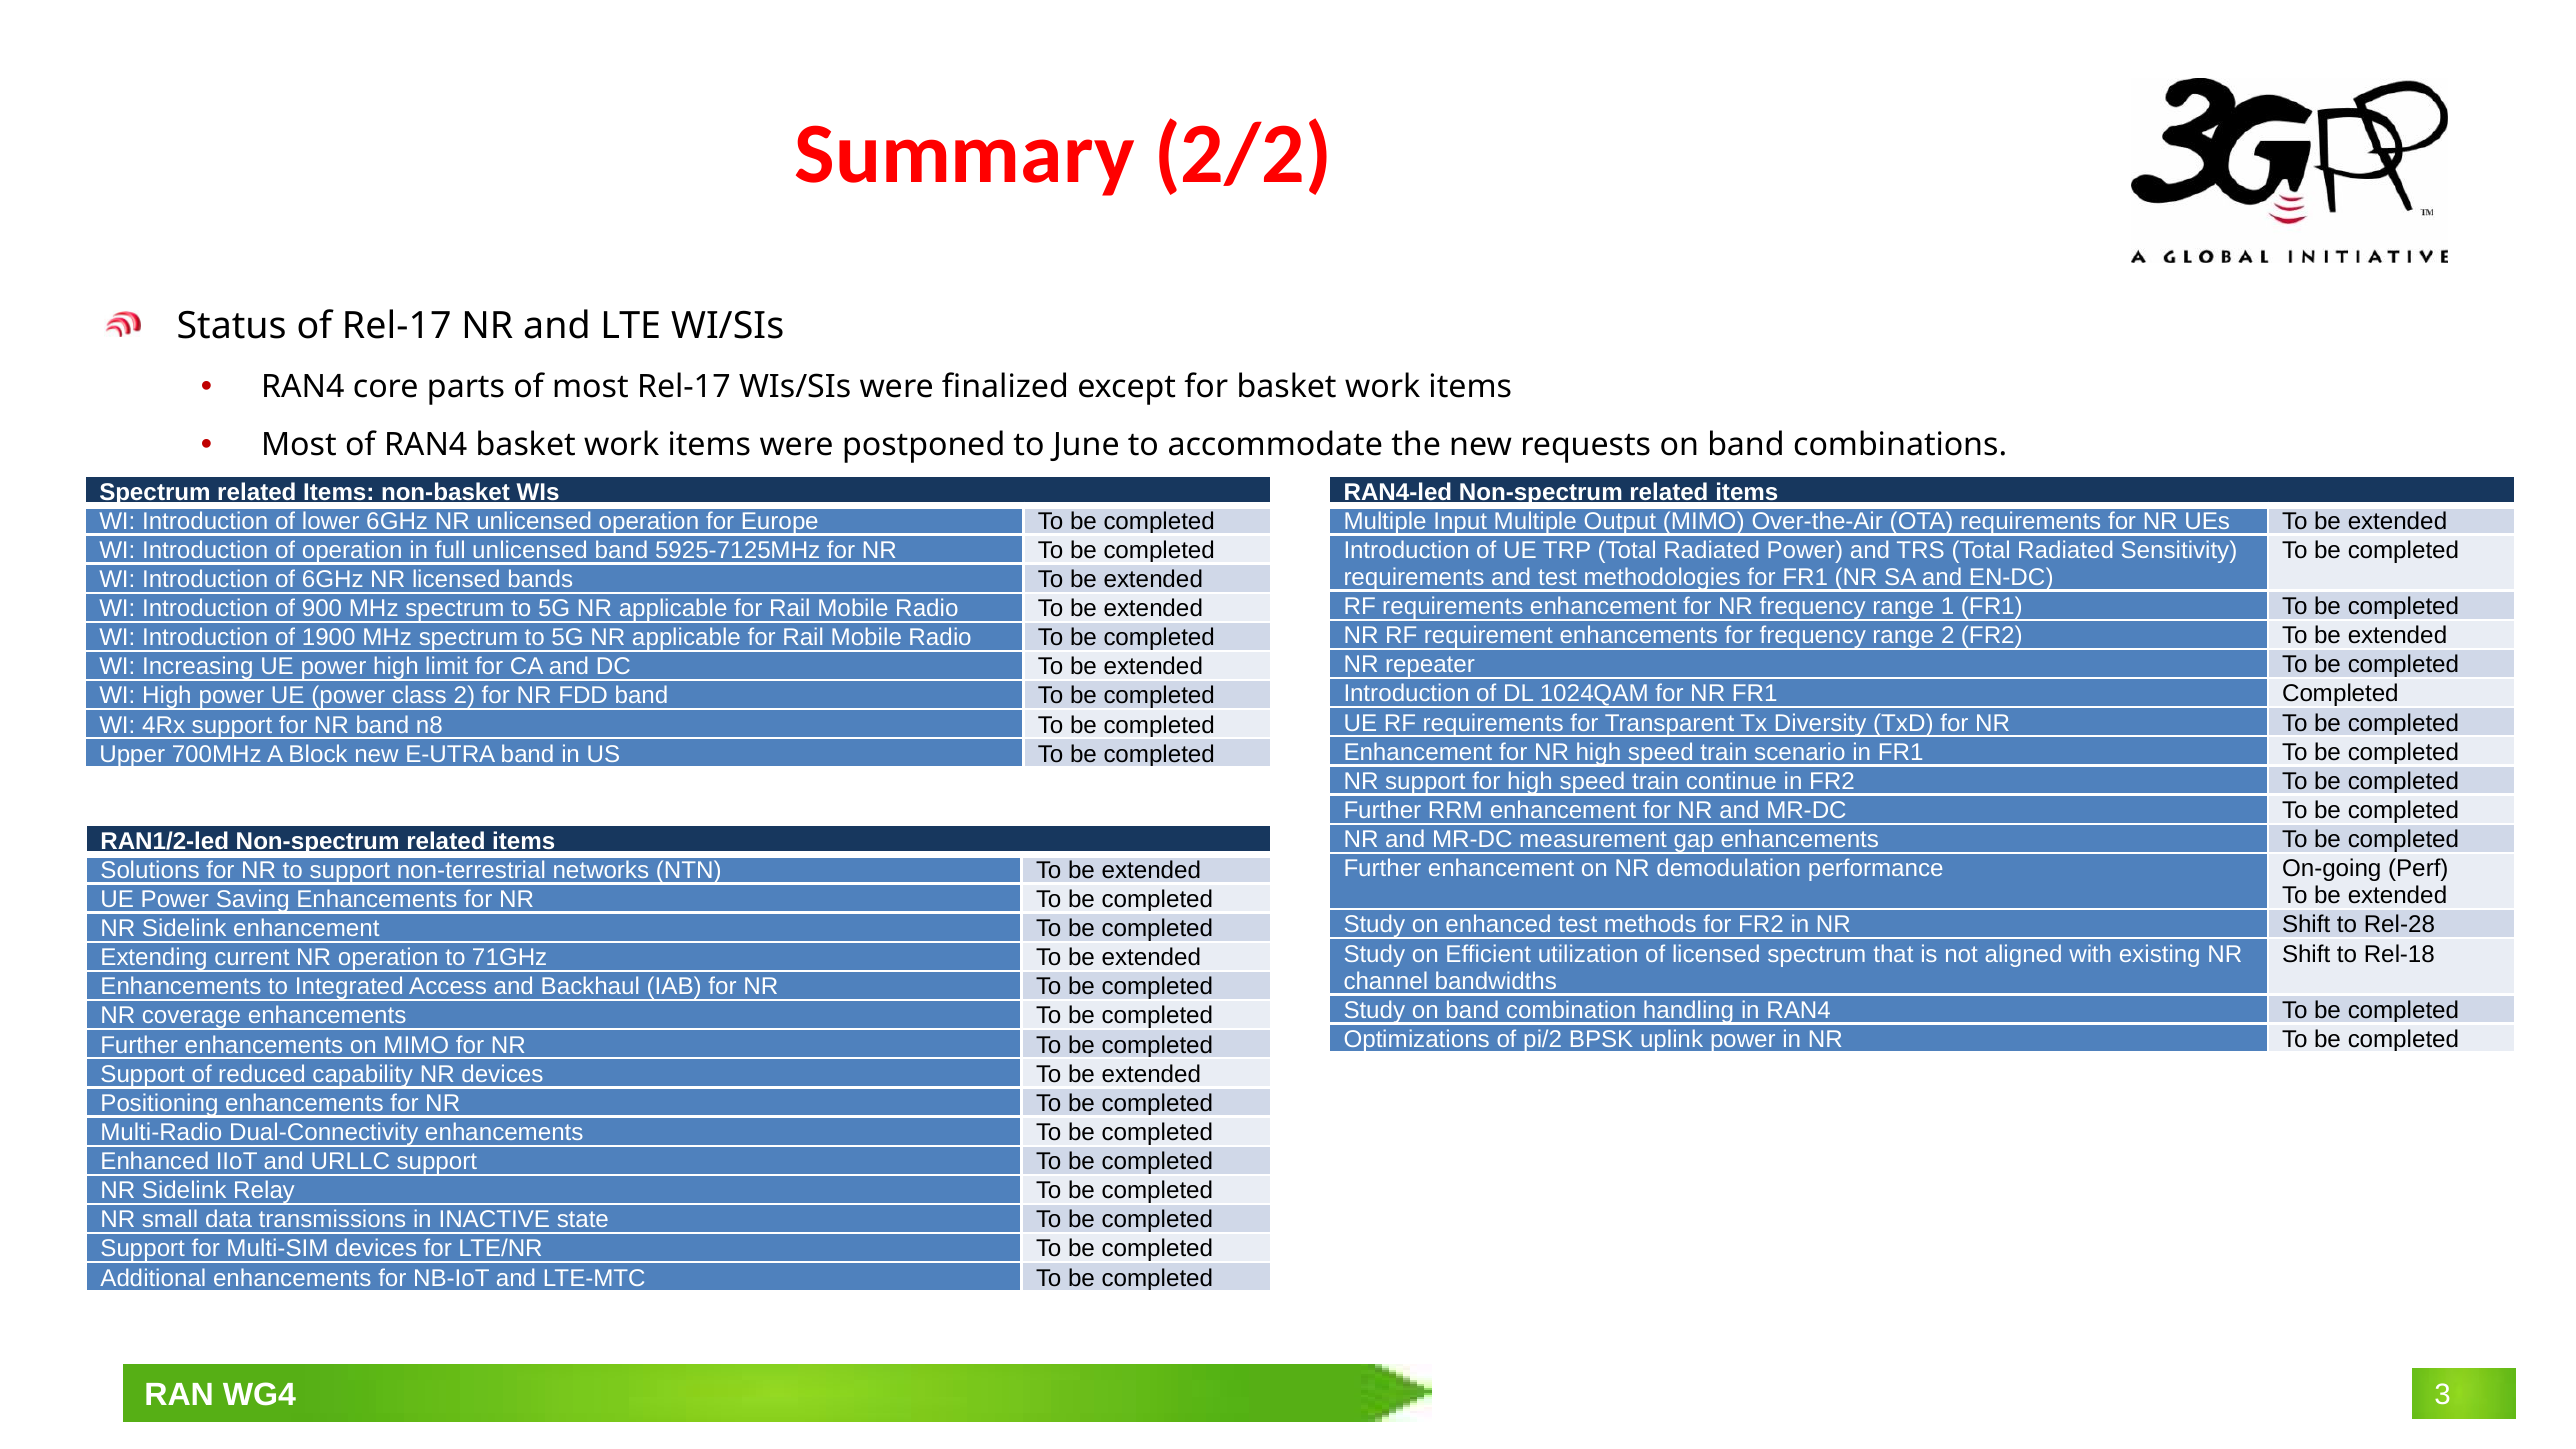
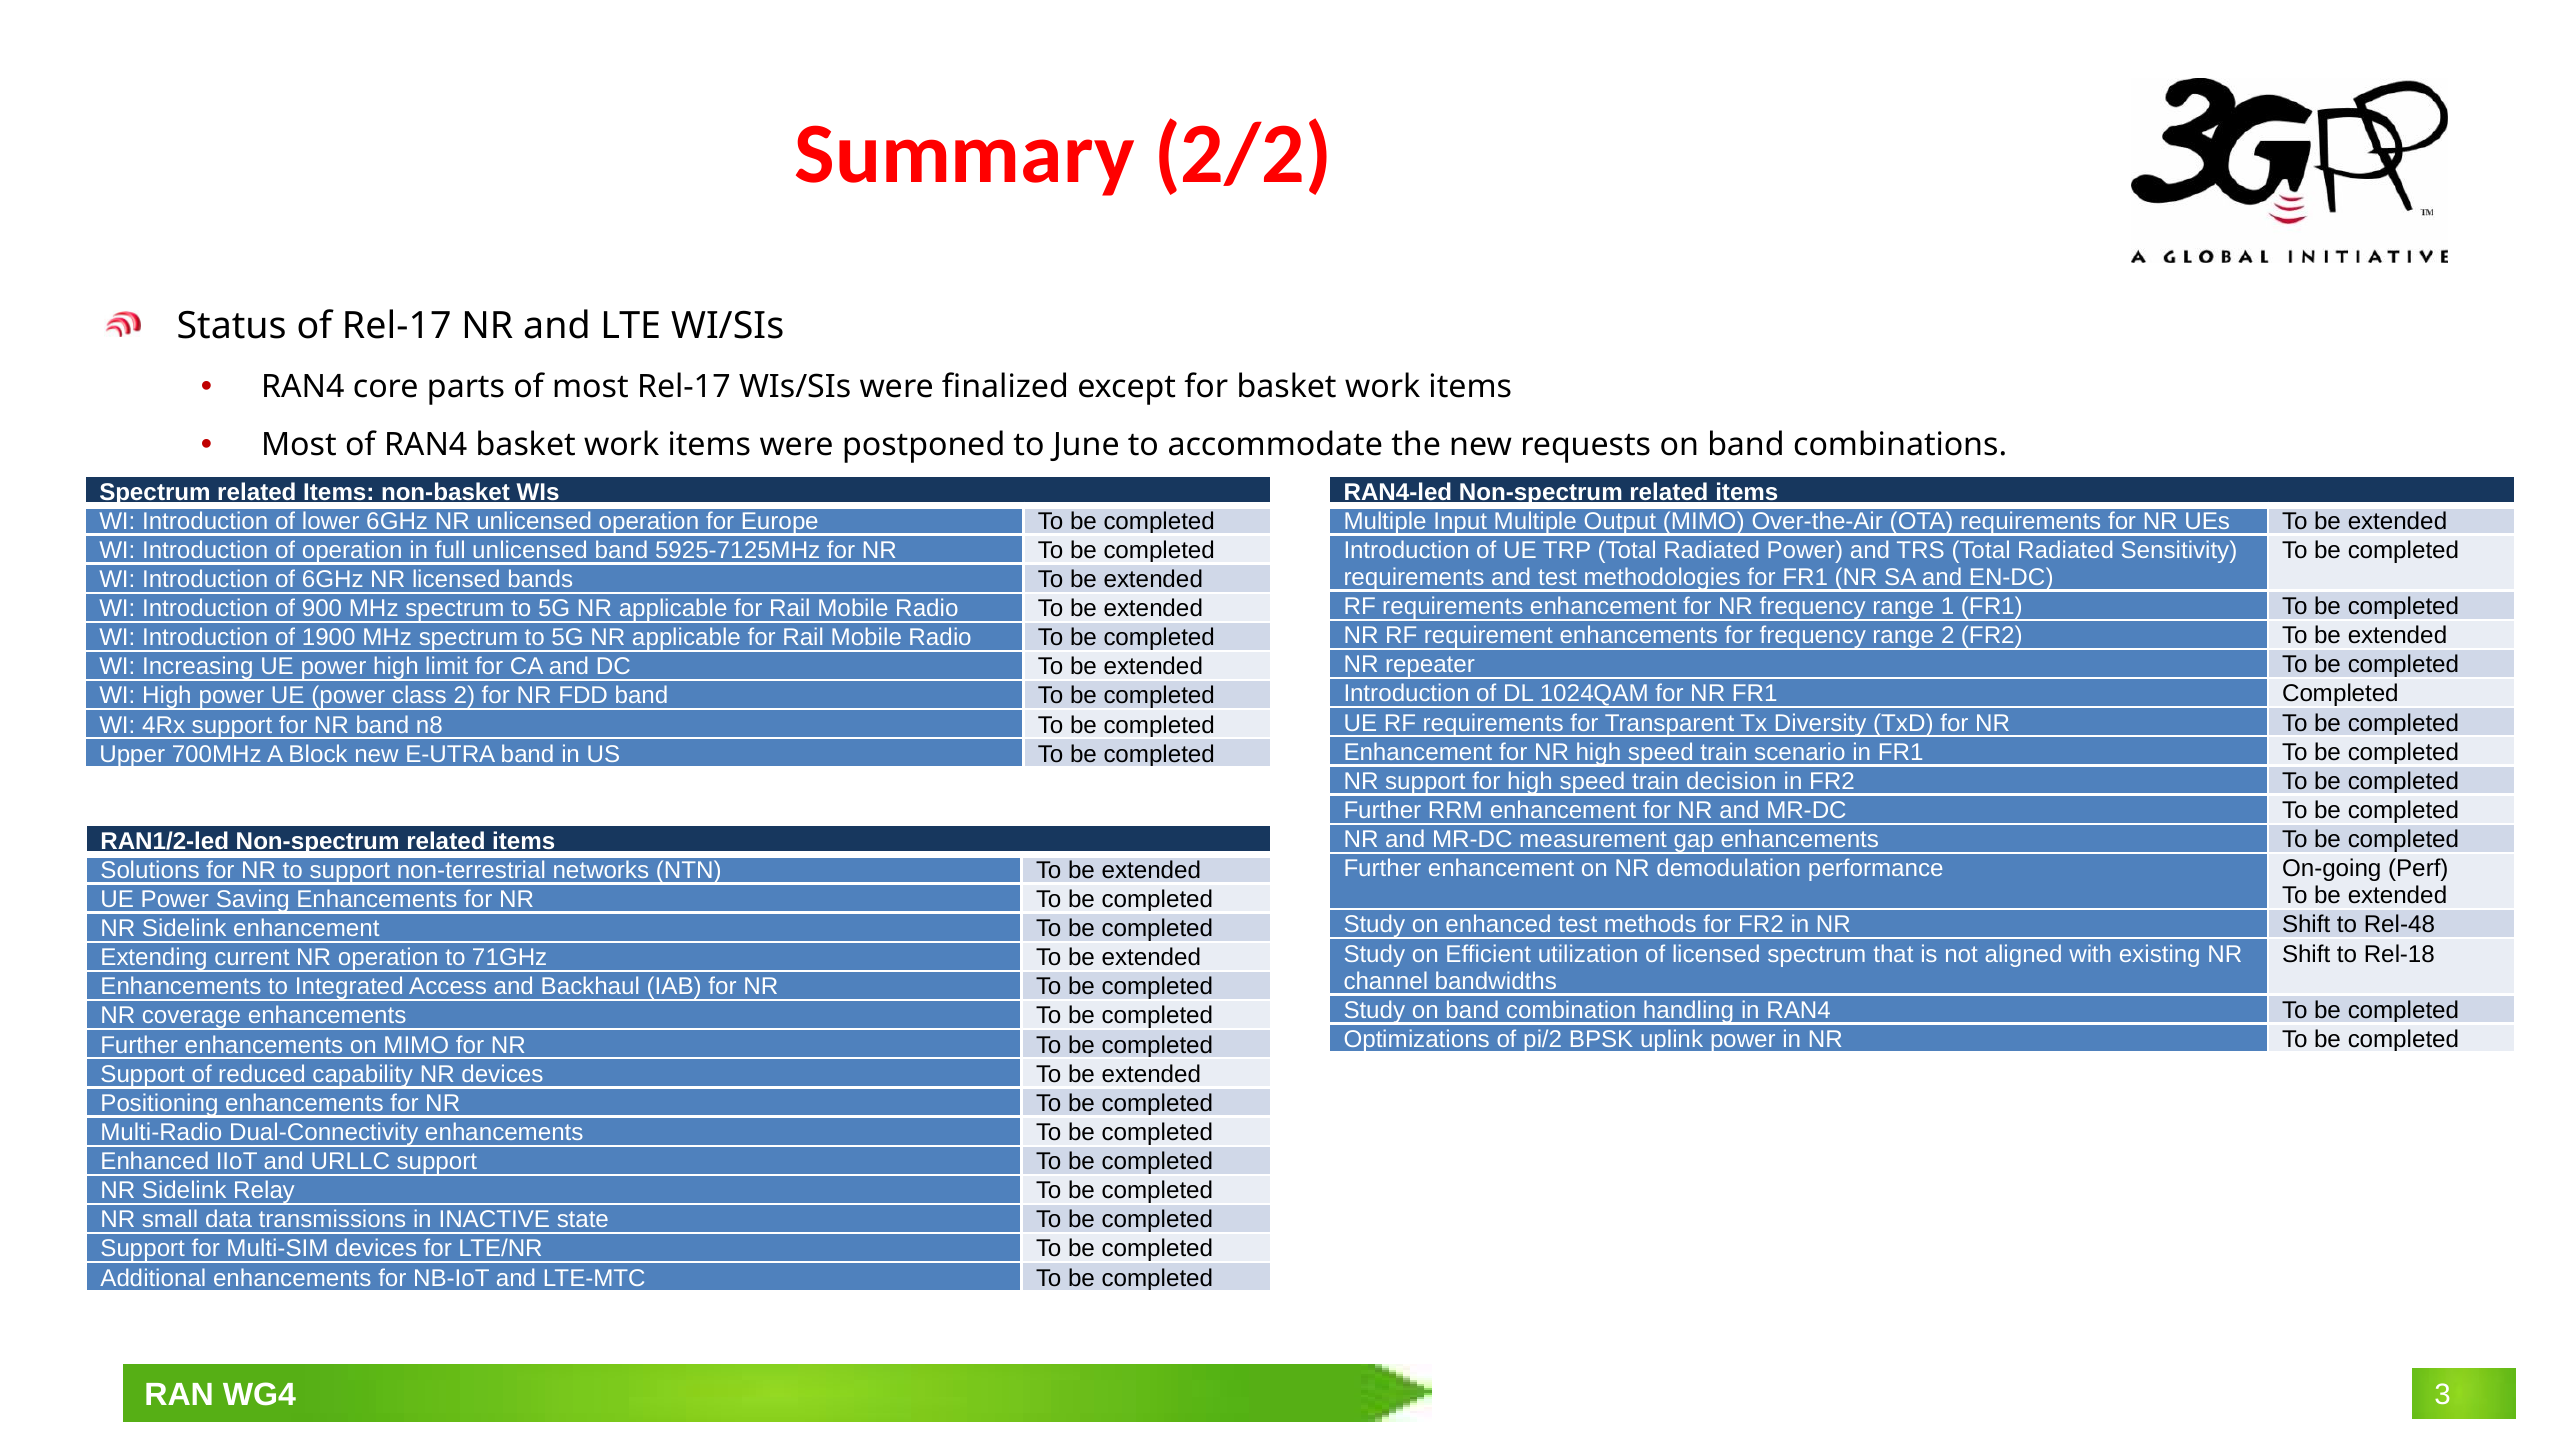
continue: continue -> decision
Rel-28: Rel-28 -> Rel-48
